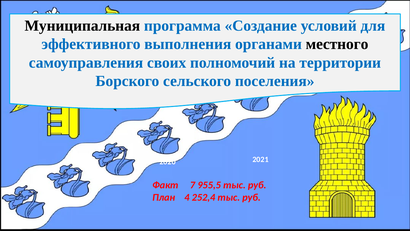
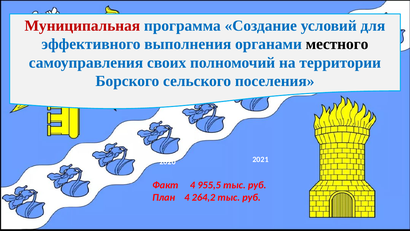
Муниципальная colour: black -> red
Факт 7: 7 -> 4
252,4: 252,4 -> 264,2
